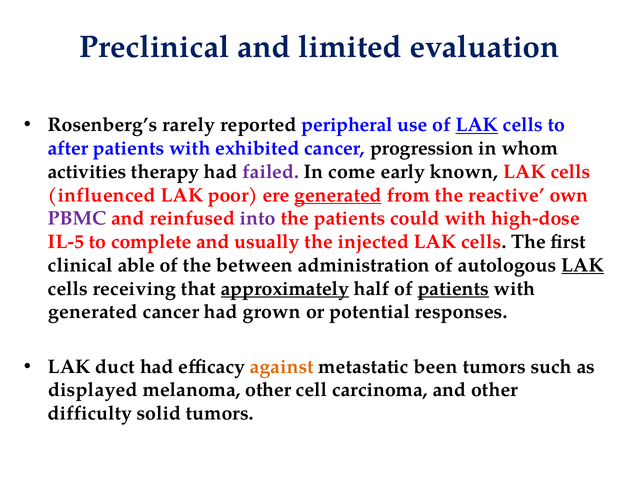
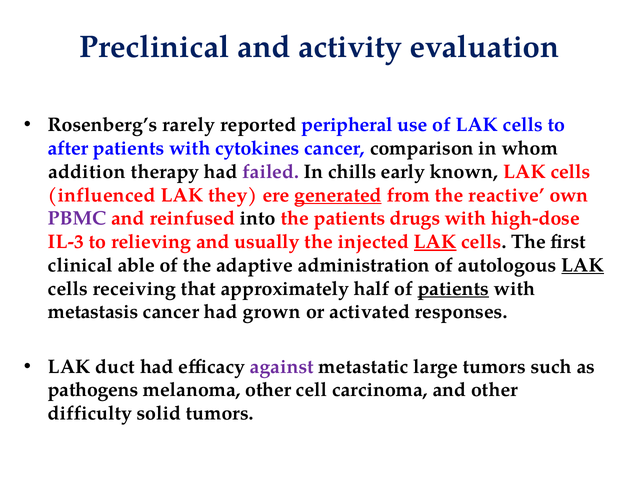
limited: limited -> activity
LAK at (477, 125) underline: present -> none
exhibited: exhibited -> cytokines
progression: progression -> comparison
activities: activities -> addition
come: come -> chills
poor: poor -> they
into colour: purple -> black
could: could -> drugs
IL-5: IL-5 -> IL-3
complete: complete -> relieving
LAK at (435, 242) underline: none -> present
between: between -> adaptive
approximately underline: present -> none
generated at (93, 312): generated -> metastasis
potential: potential -> activated
against colour: orange -> purple
been: been -> large
displayed: displayed -> pathogens
